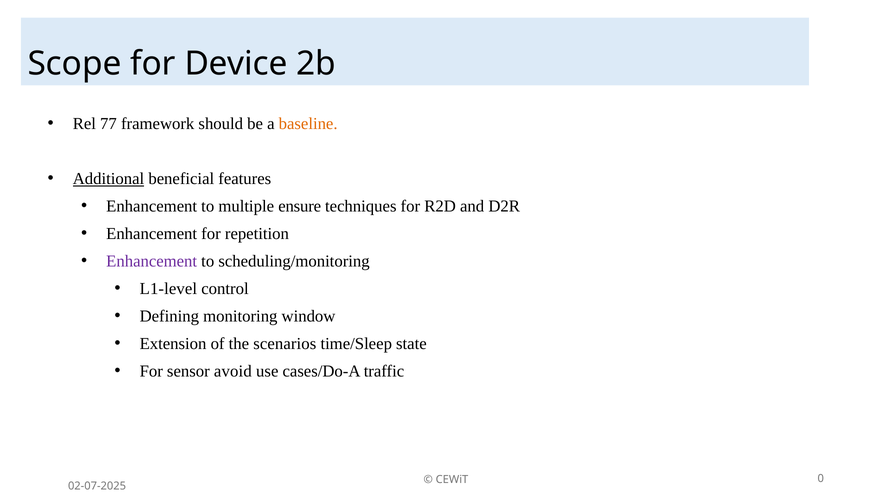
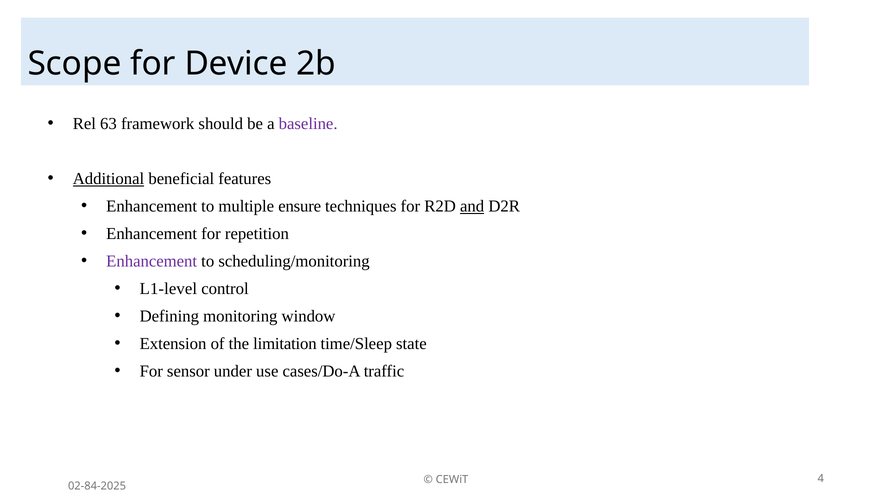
77: 77 -> 63
baseline colour: orange -> purple
and underline: none -> present
scenarios: scenarios -> limitation
avoid: avoid -> under
0: 0 -> 4
02-07-2025: 02-07-2025 -> 02-84-2025
